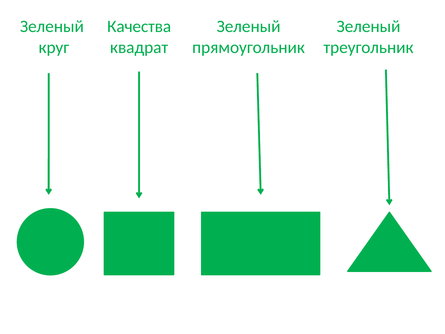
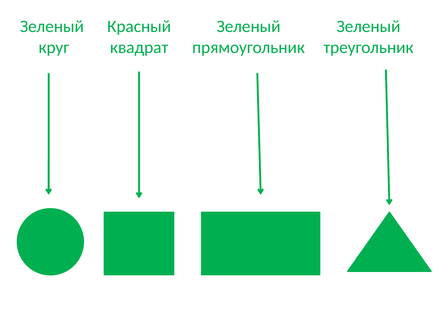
Качества: Качества -> Красный
